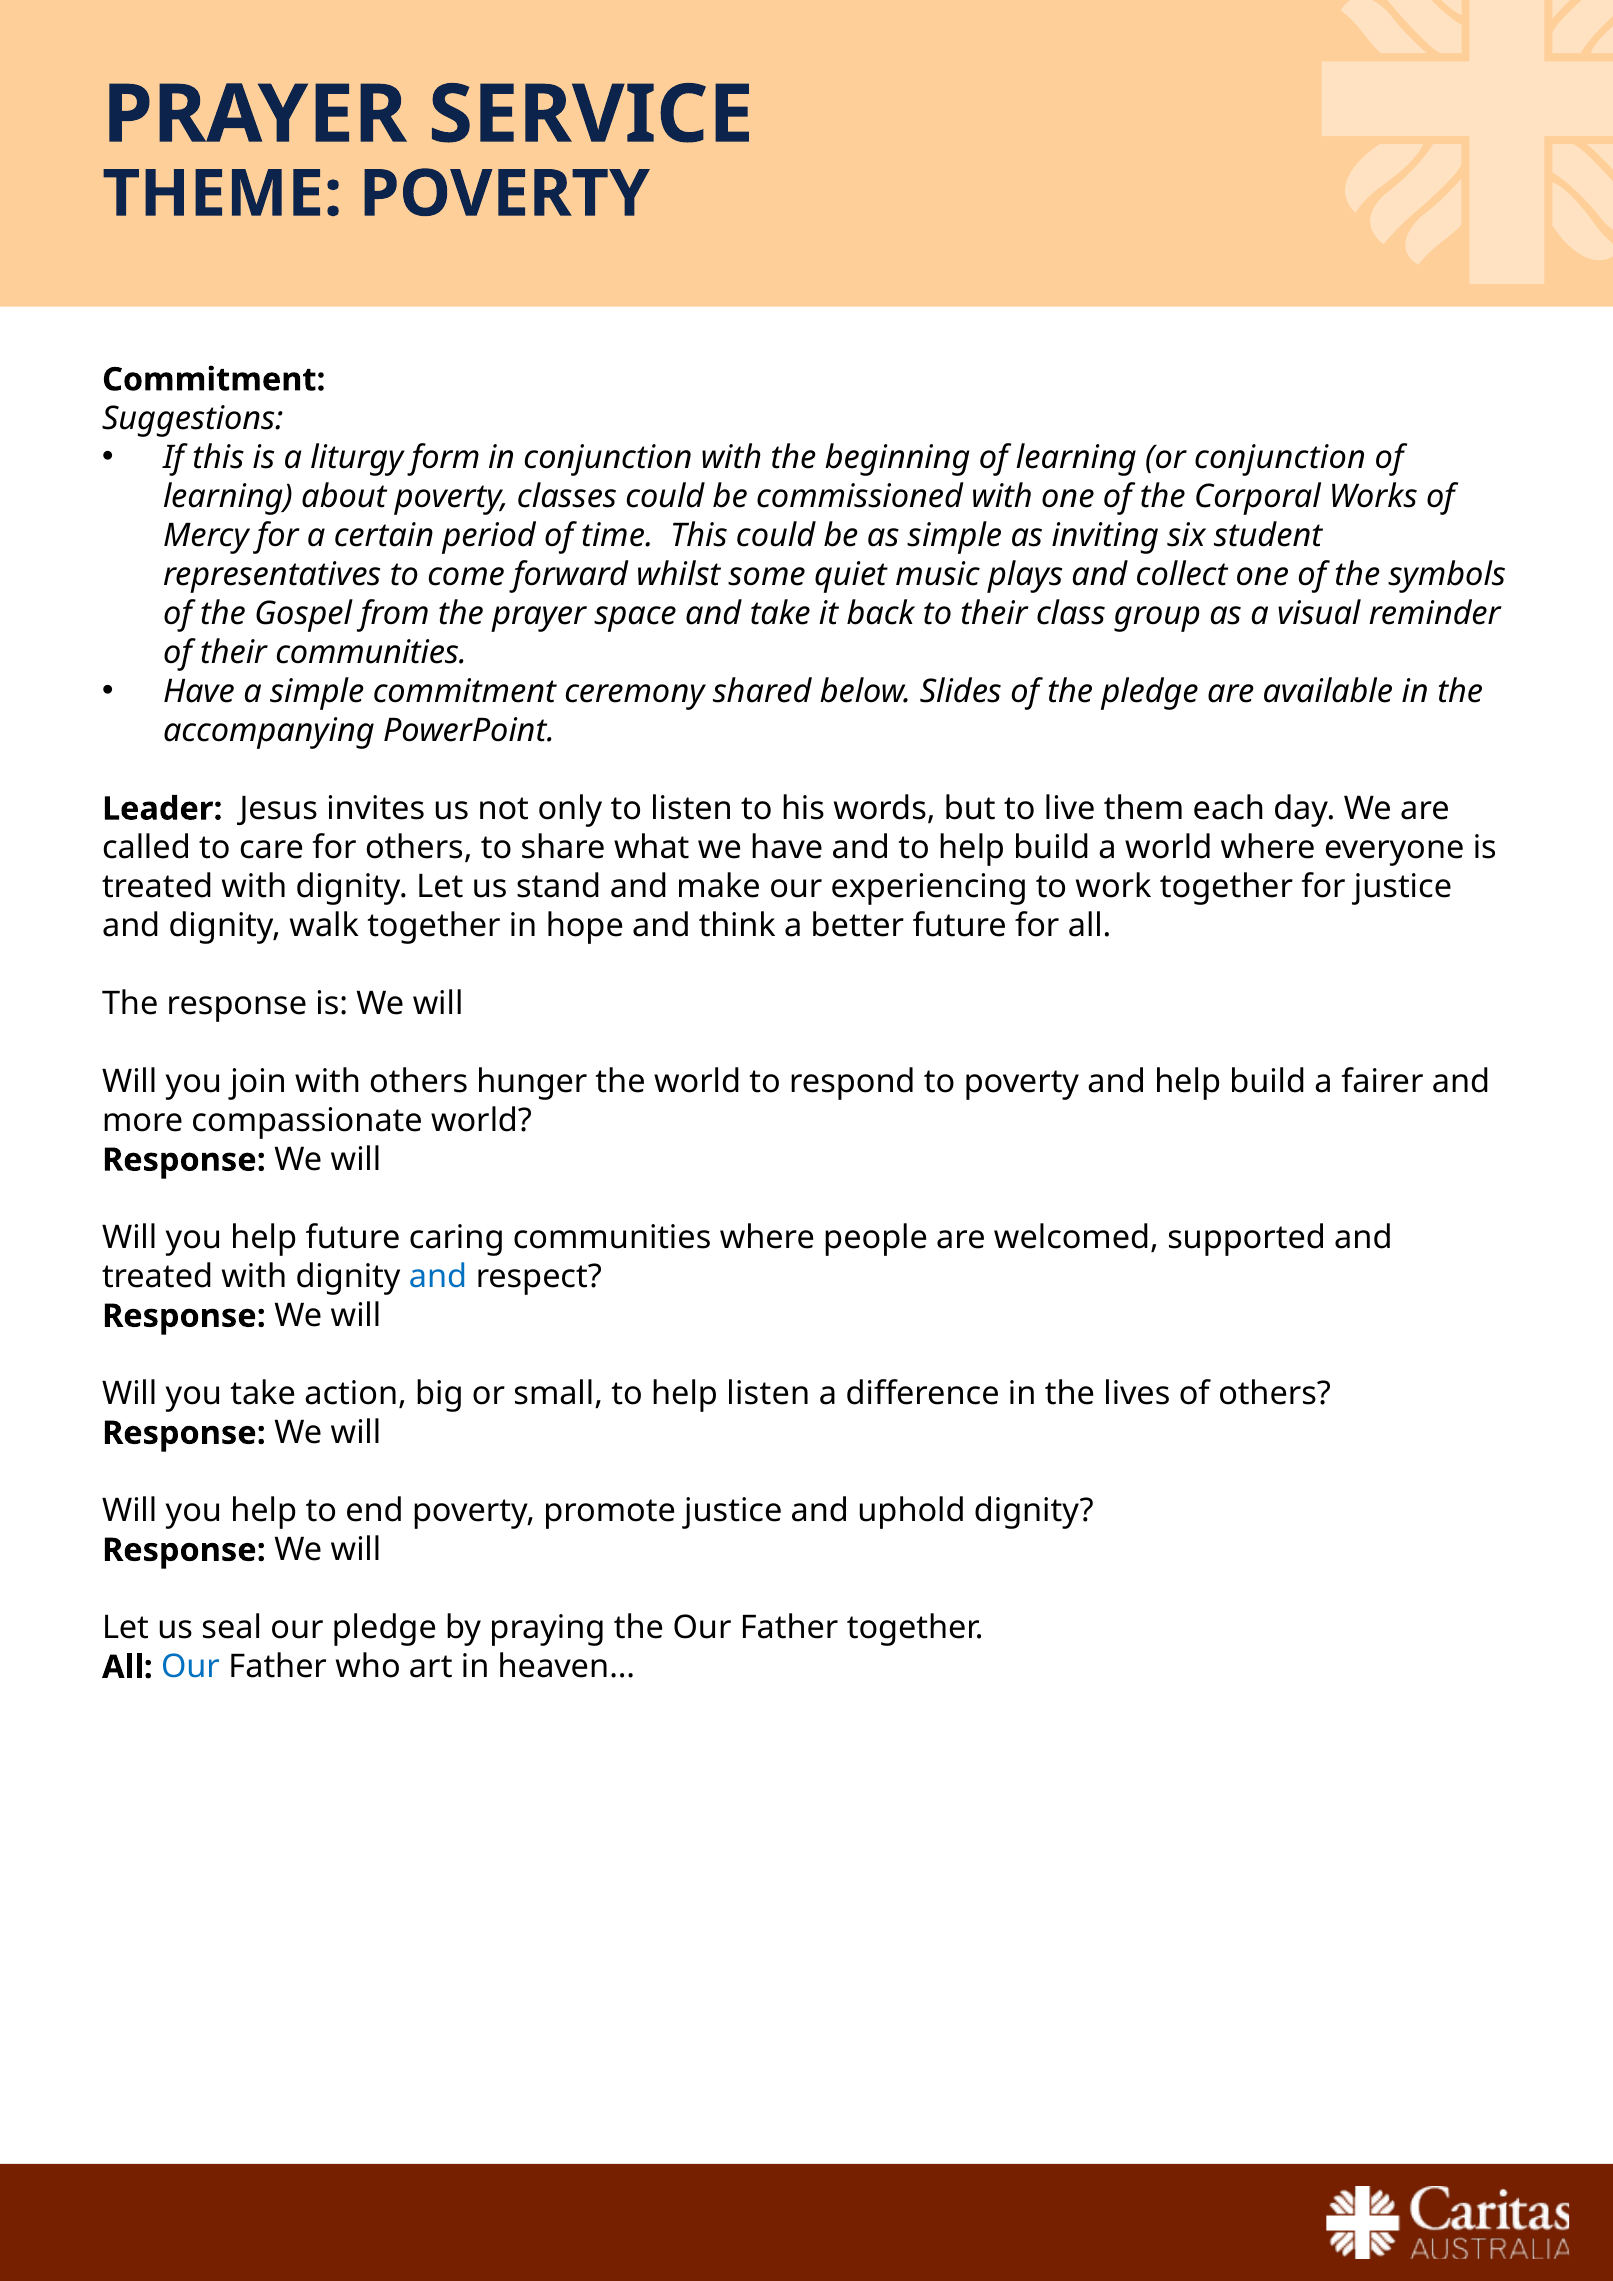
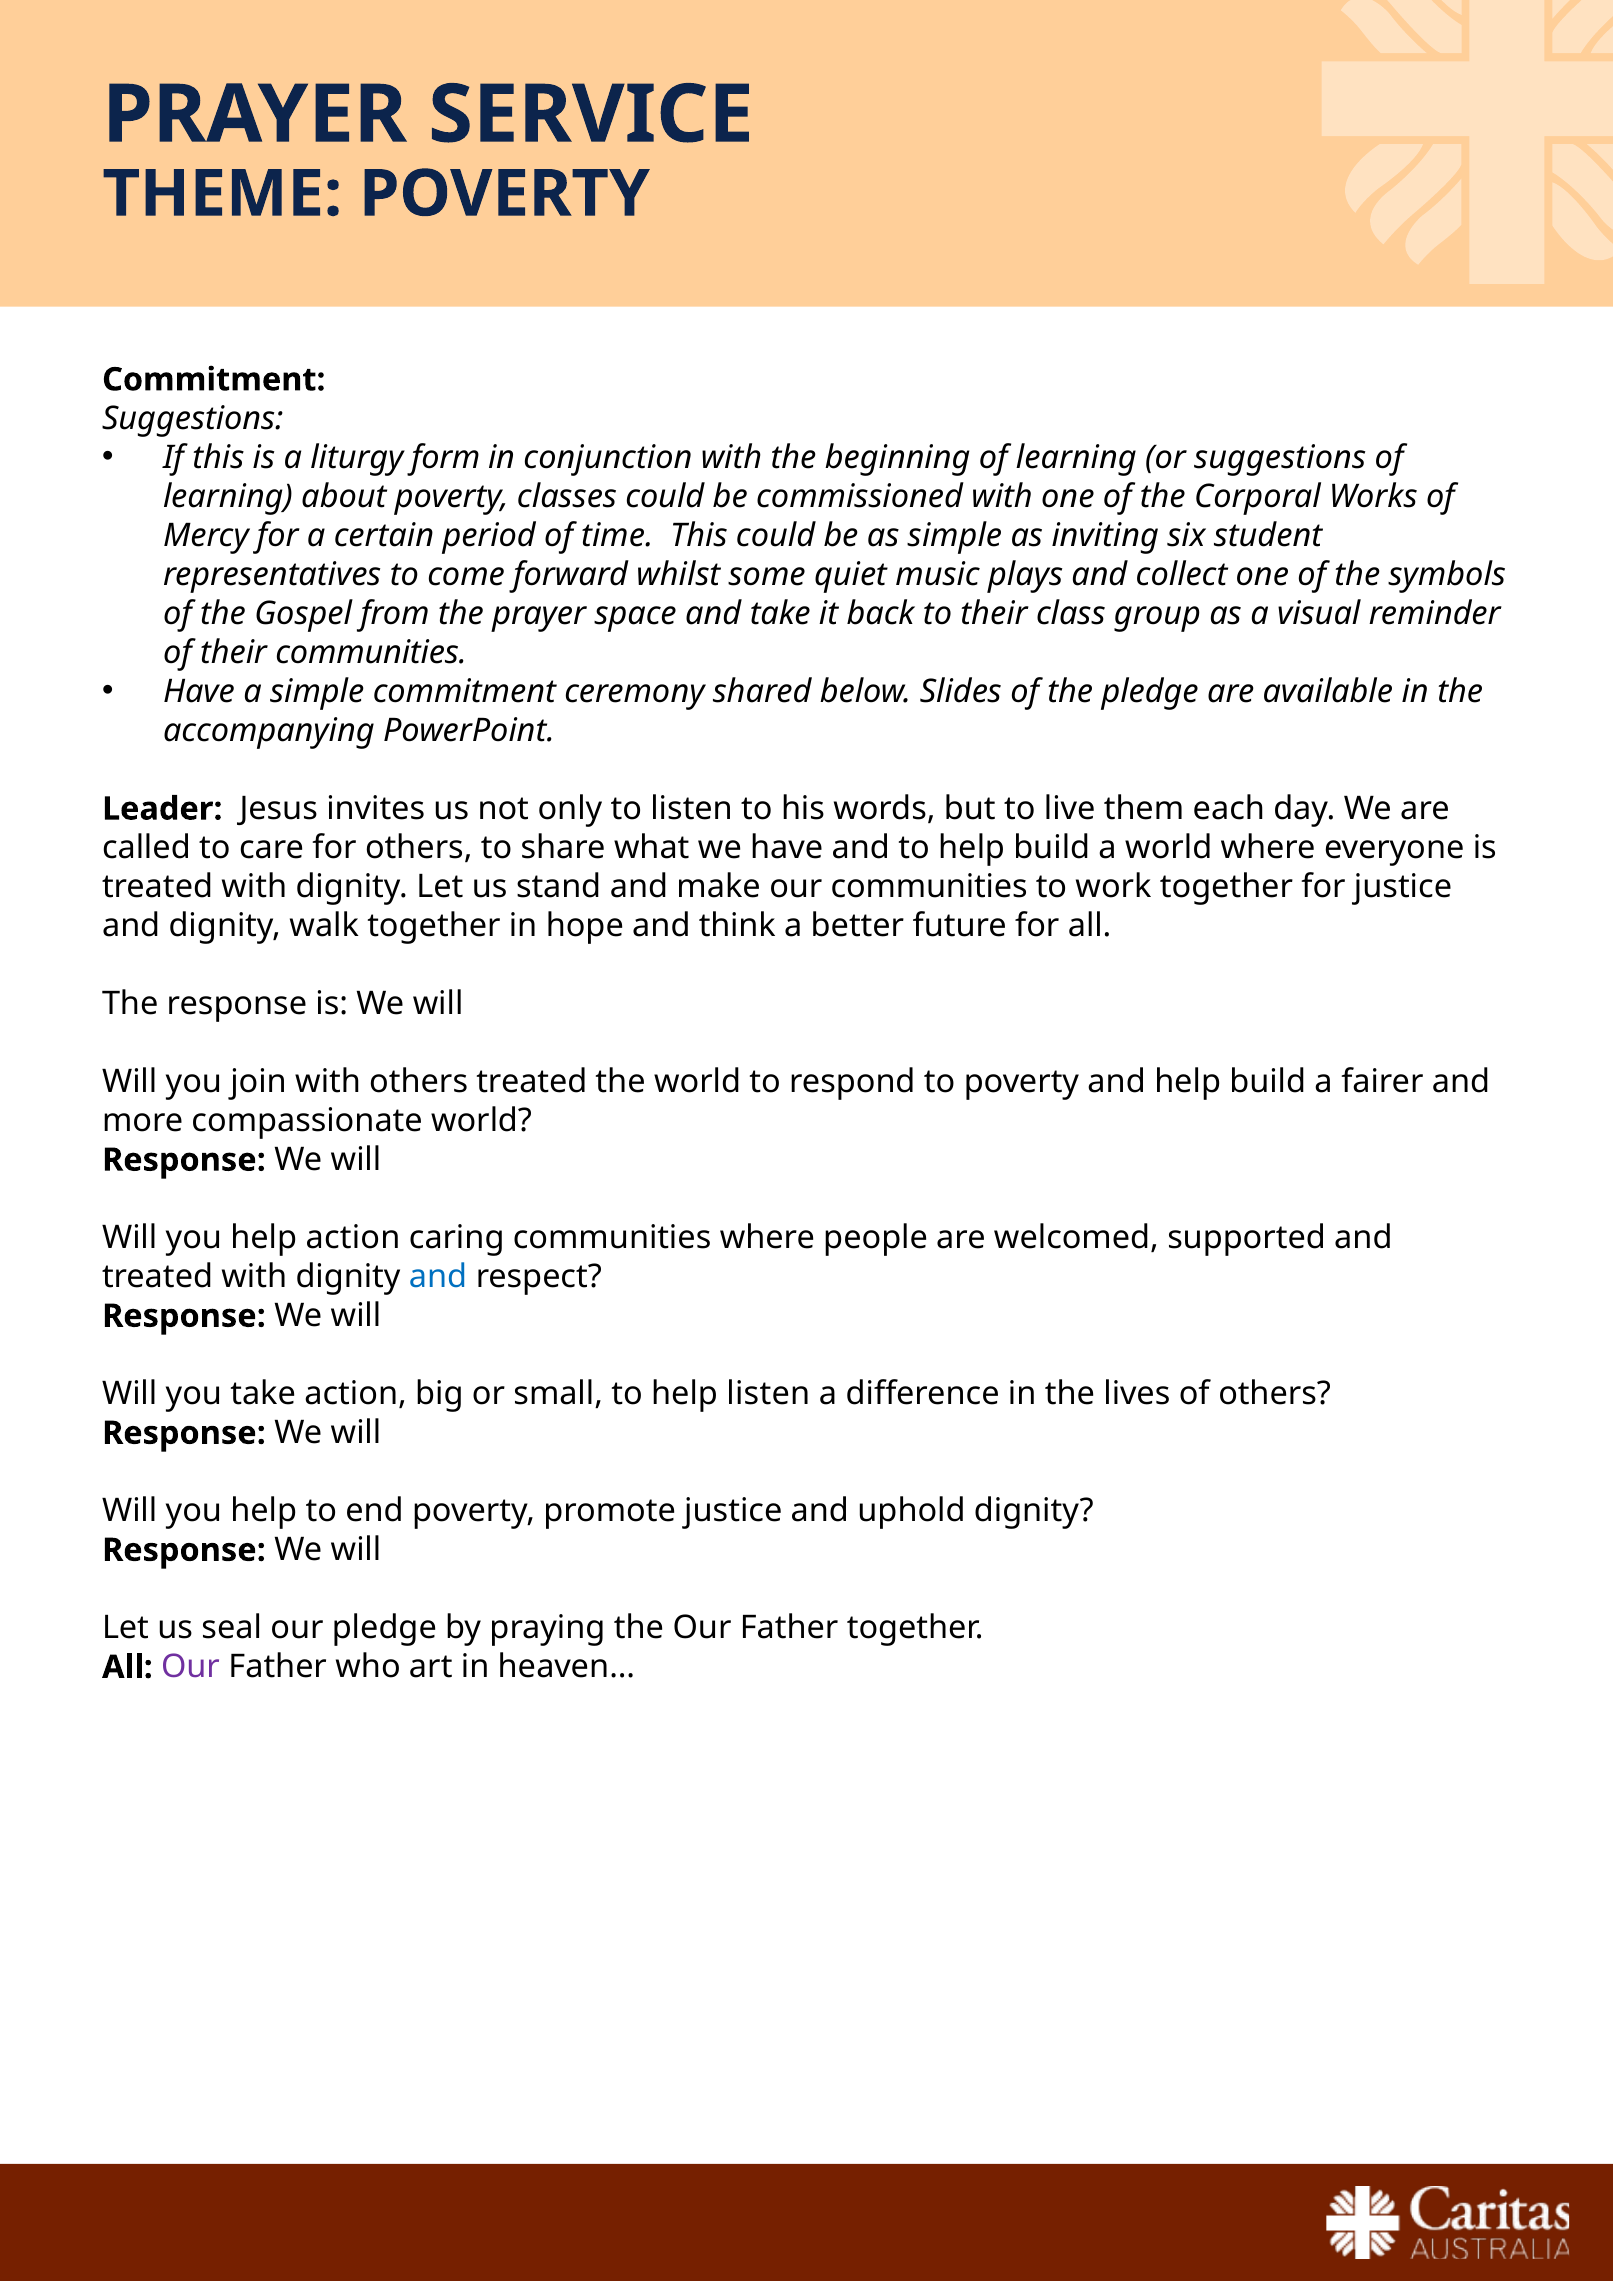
or conjunction: conjunction -> suggestions
our experiencing: experiencing -> communities
others hunger: hunger -> treated
help future: future -> action
Our at (191, 1667) colour: blue -> purple
